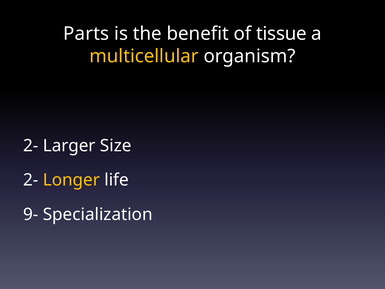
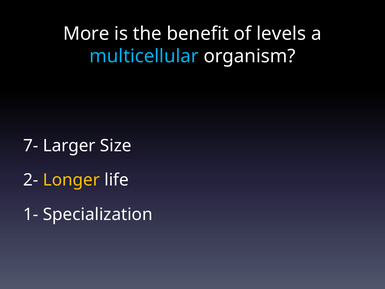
Parts: Parts -> More
tissue: tissue -> levels
multicellular colour: yellow -> light blue
2- at (31, 146): 2- -> 7-
9-: 9- -> 1-
